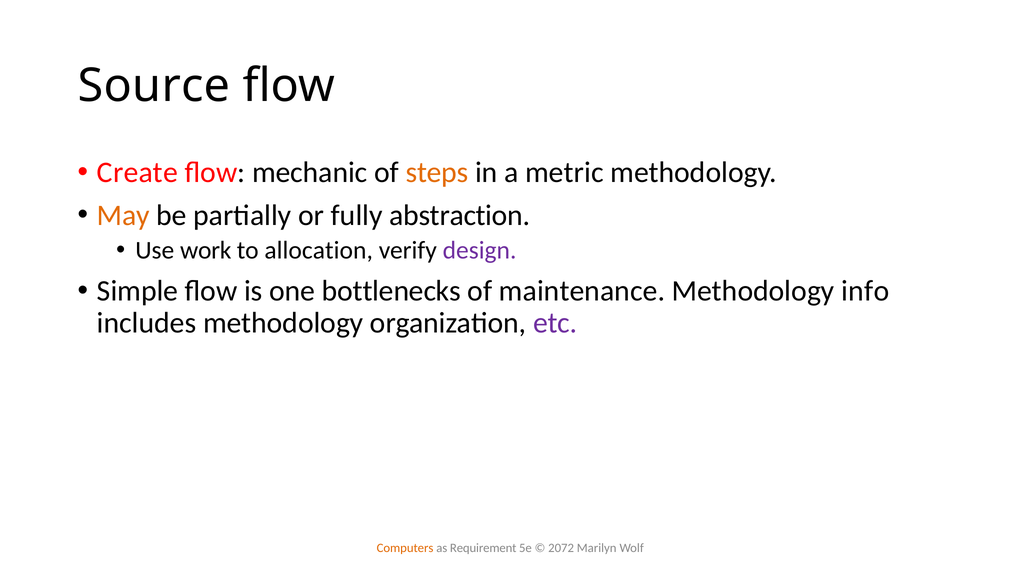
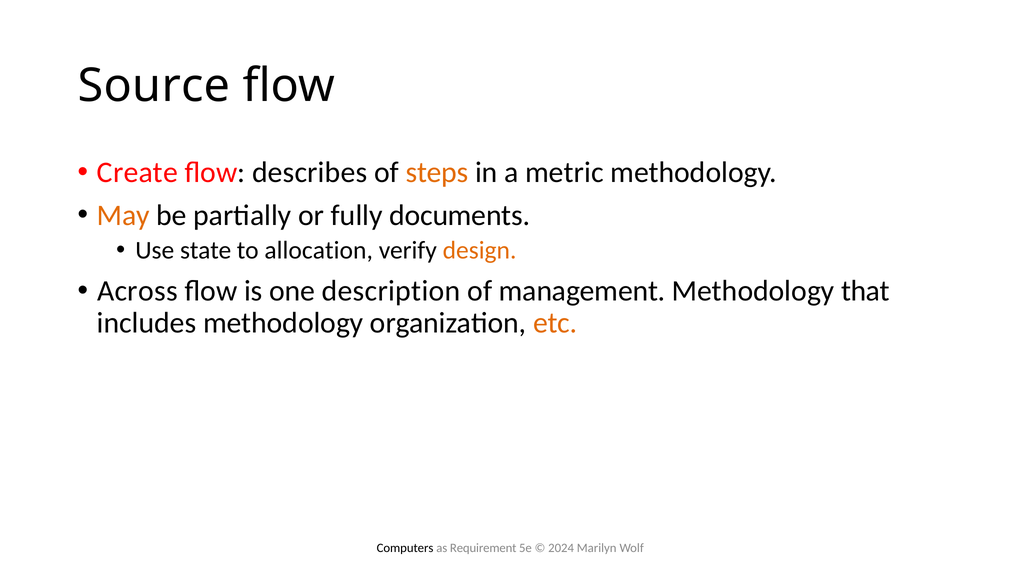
mechanic: mechanic -> describes
abstraction: abstraction -> documents
work: work -> state
design colour: purple -> orange
Simple: Simple -> Across
bottlenecks: bottlenecks -> description
maintenance: maintenance -> management
info: info -> that
etc colour: purple -> orange
Computers colour: orange -> black
2072: 2072 -> 2024
